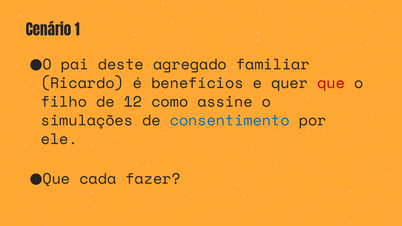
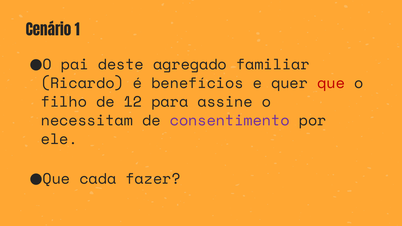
como: como -> para
simulações: simulações -> necessitam
consentimento colour: blue -> purple
